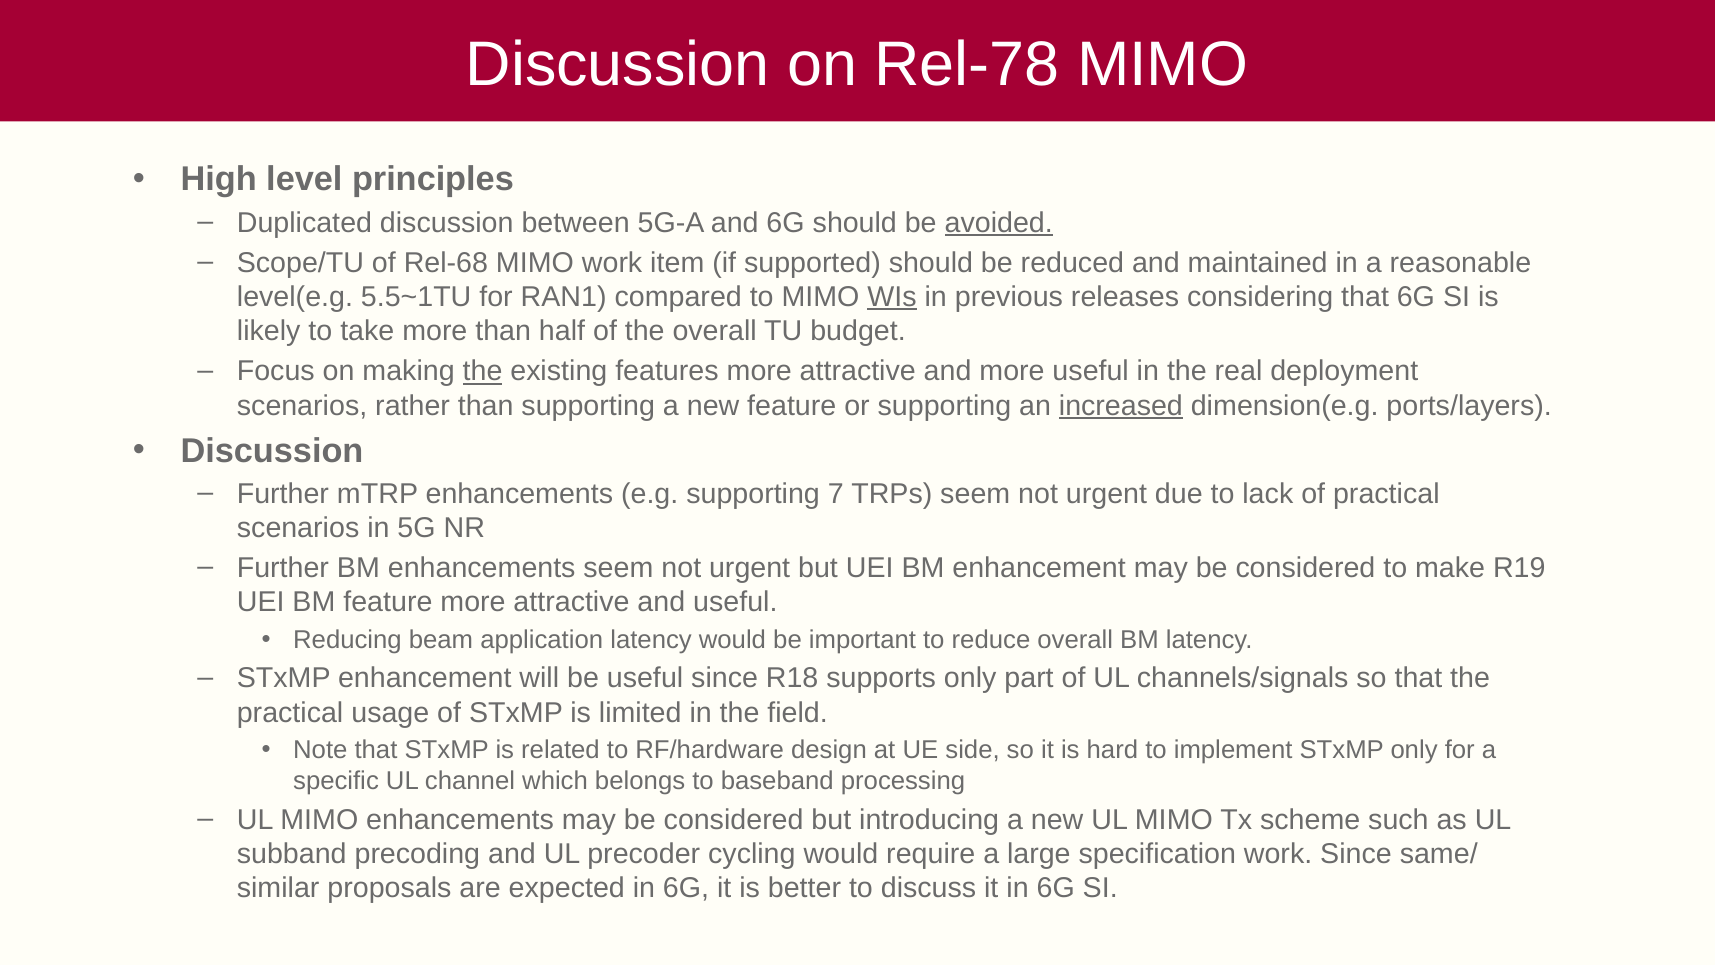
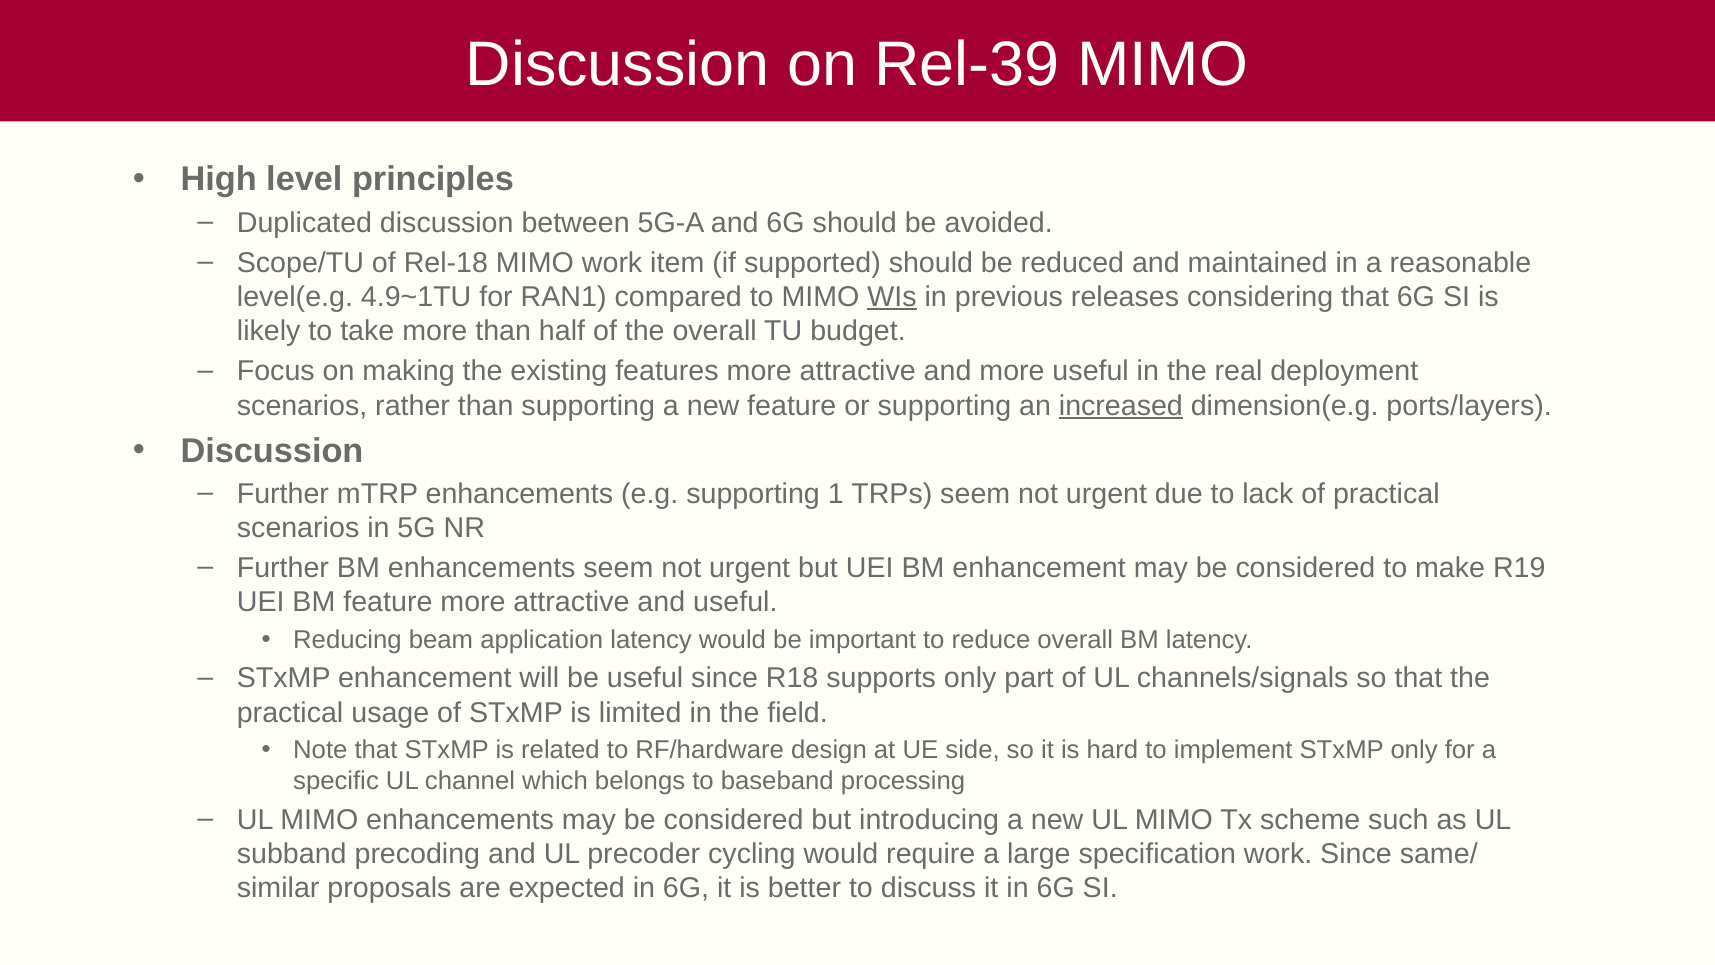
Rel-78: Rel-78 -> Rel-39
avoided underline: present -> none
Rel-68: Rel-68 -> Rel-18
5.5~1TU: 5.5~1TU -> 4.9~1TU
the at (483, 371) underline: present -> none
7: 7 -> 1
